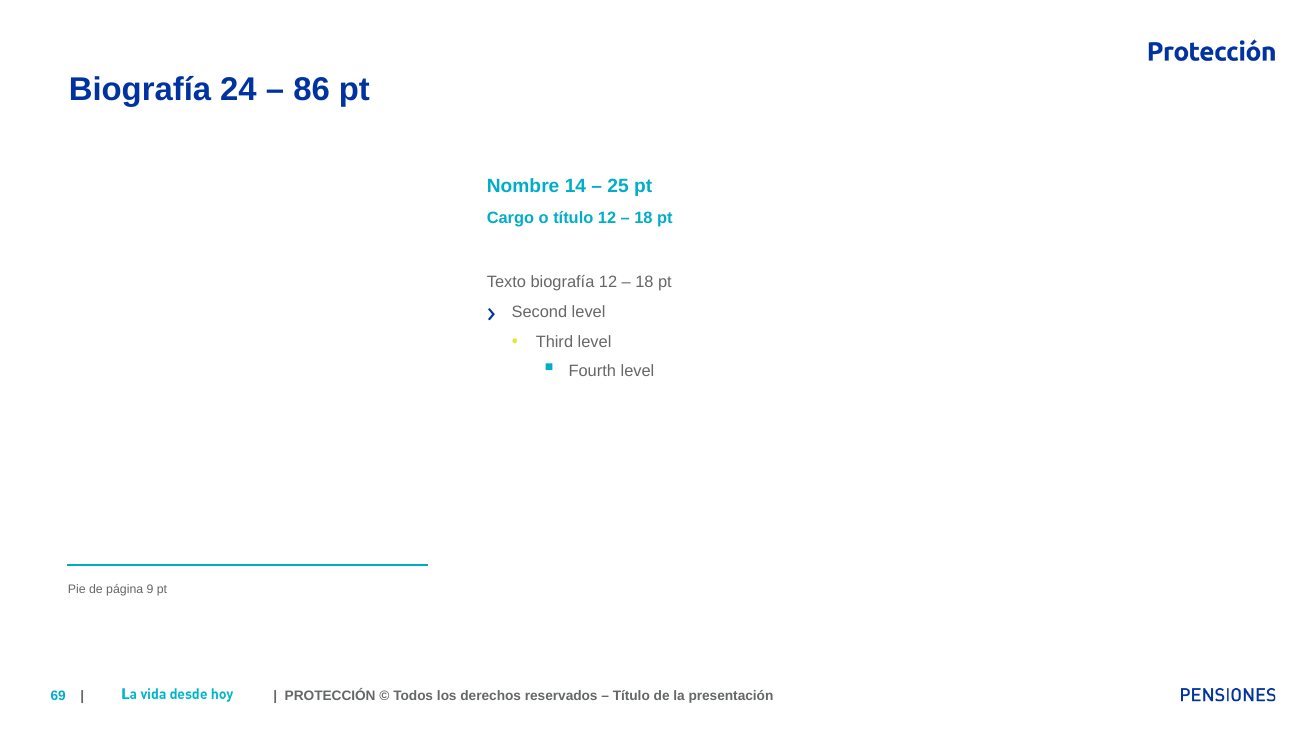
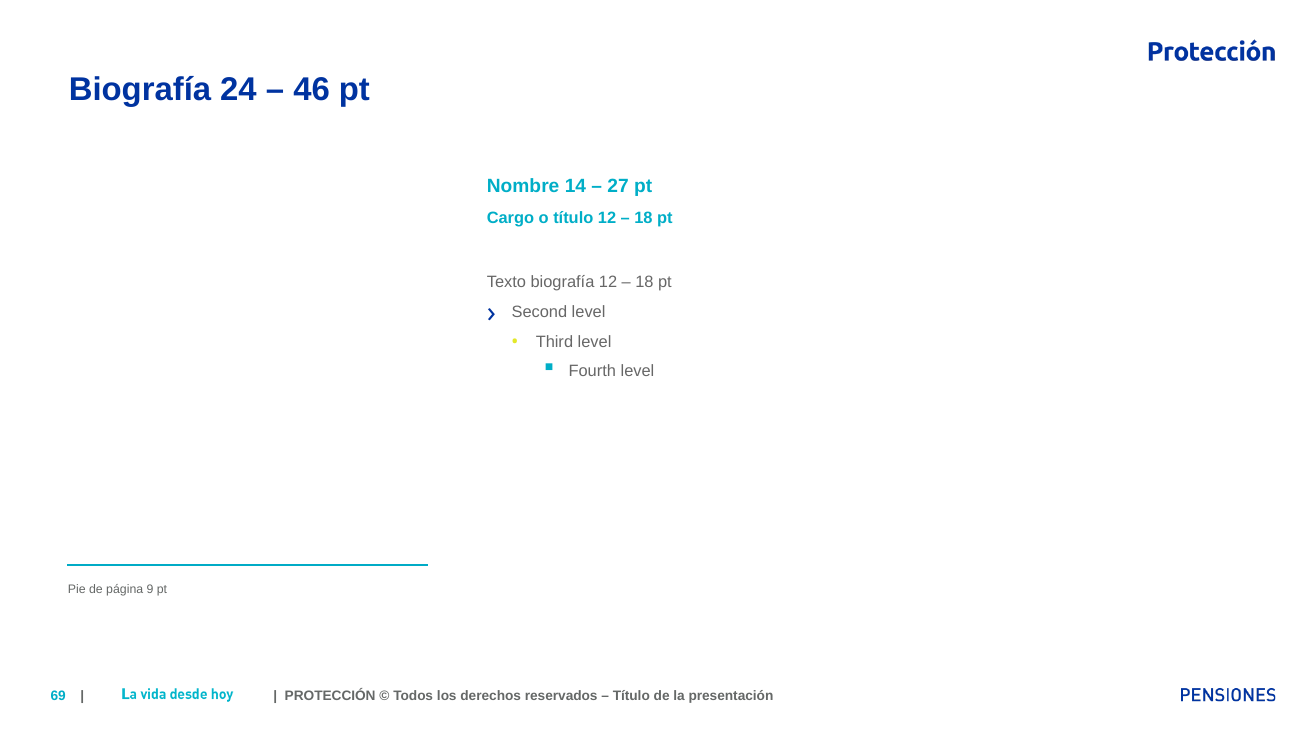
86: 86 -> 46
25: 25 -> 27
